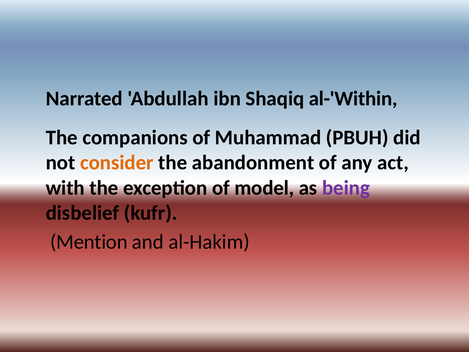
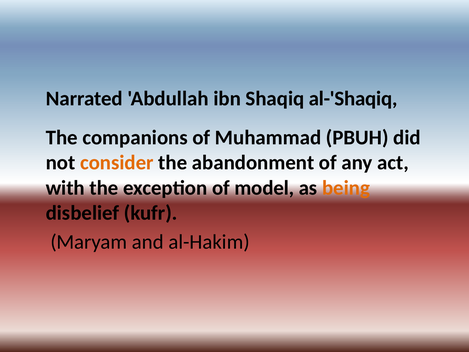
al-'Within: al-'Within -> al-'Shaqiq
being colour: purple -> orange
Mention: Mention -> Maryam
